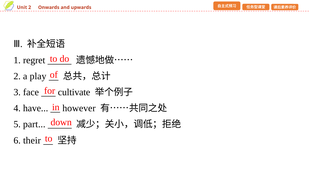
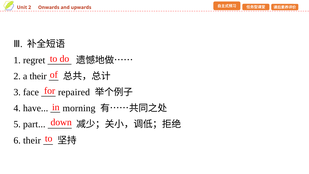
a play: play -> their
cultivate: cultivate -> repaired
however: however -> morning
